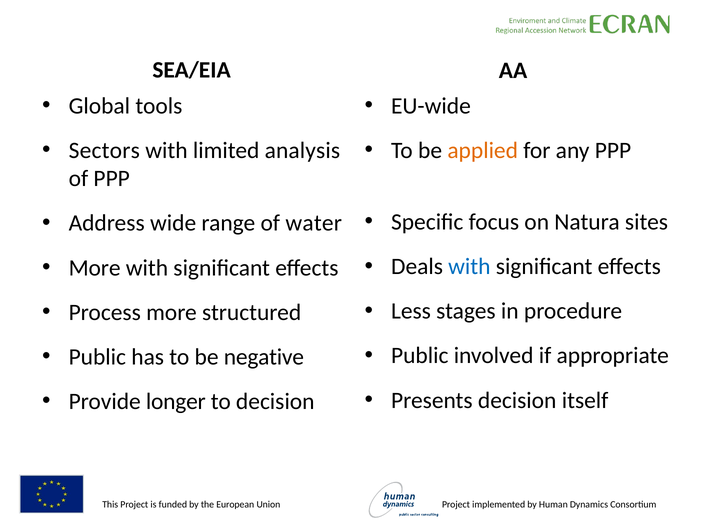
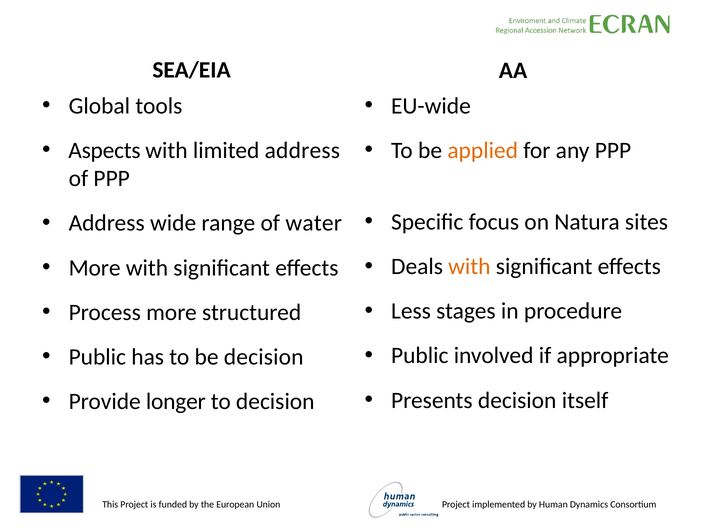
Sectors: Sectors -> Aspects
limited analysis: analysis -> address
with at (469, 267) colour: blue -> orange
be negative: negative -> decision
